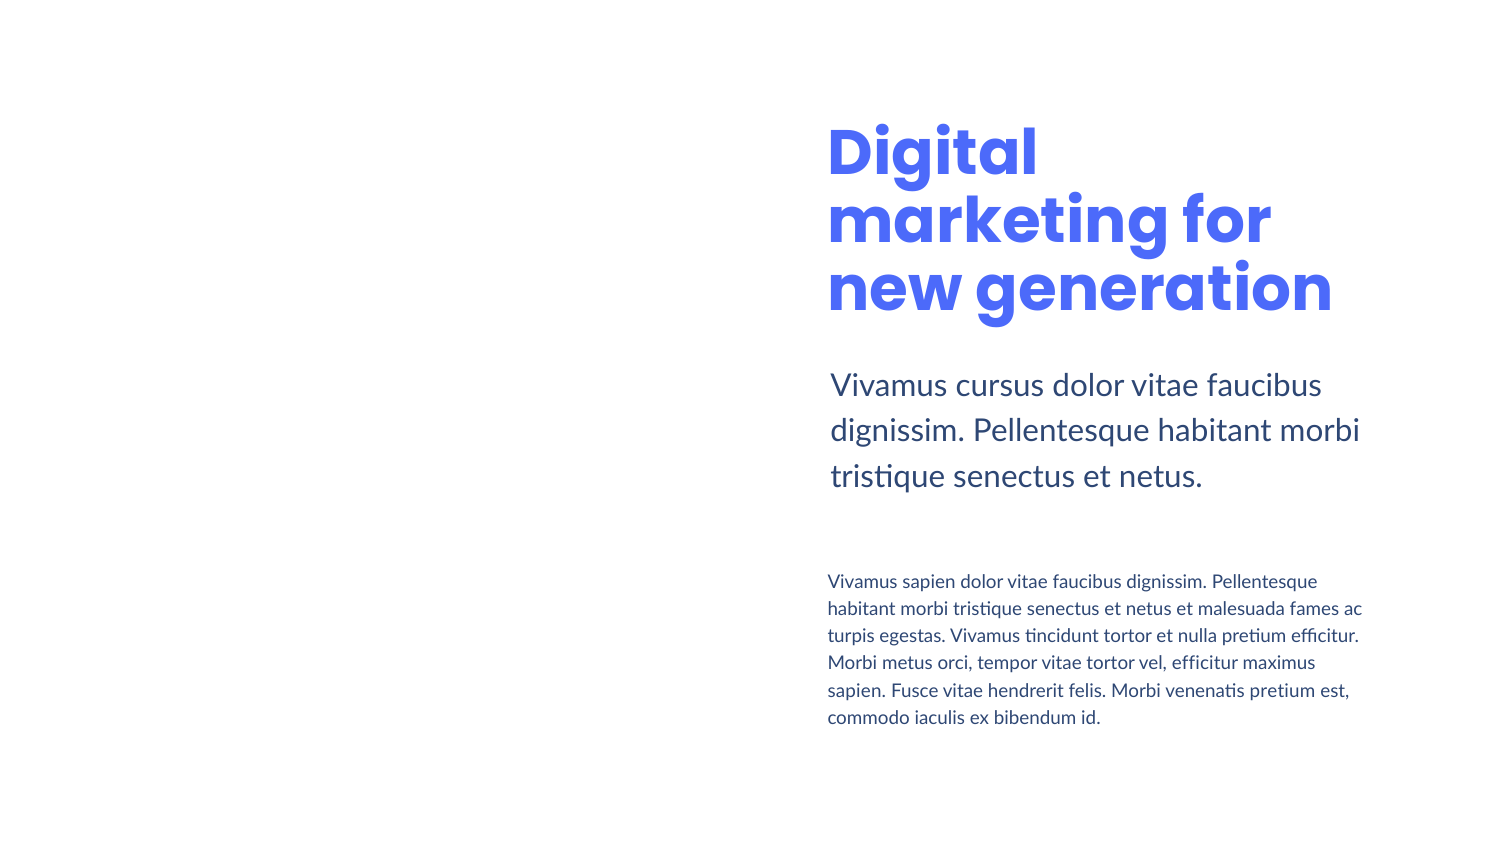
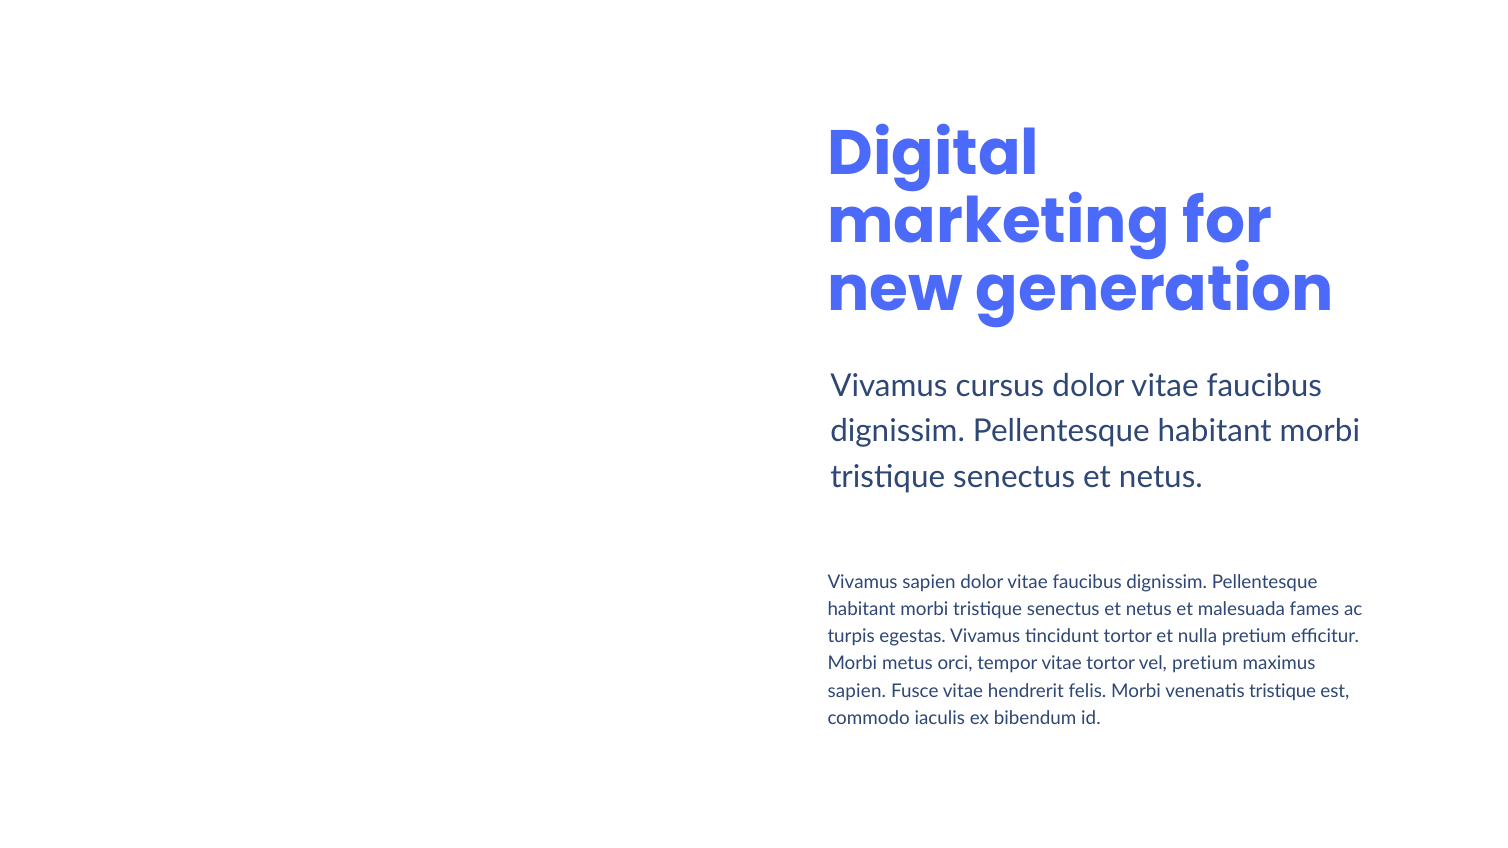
vel efficitur: efficitur -> pretium
venenatis pretium: pretium -> tristique
